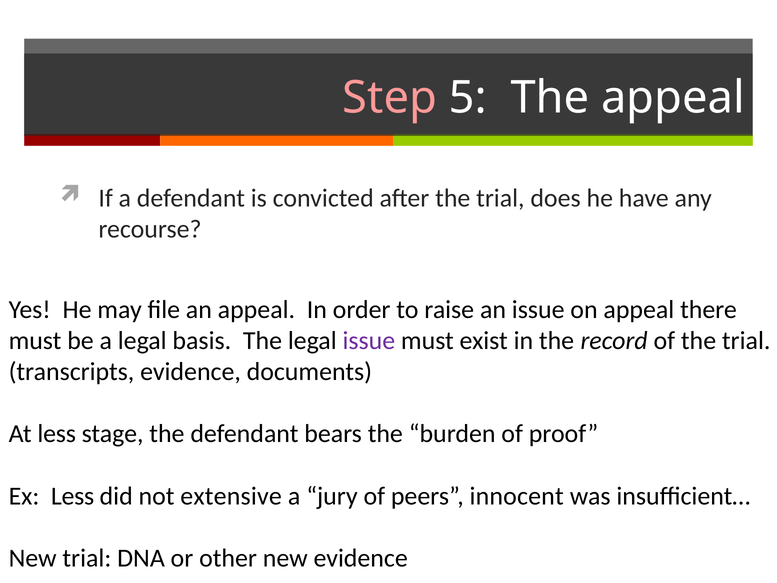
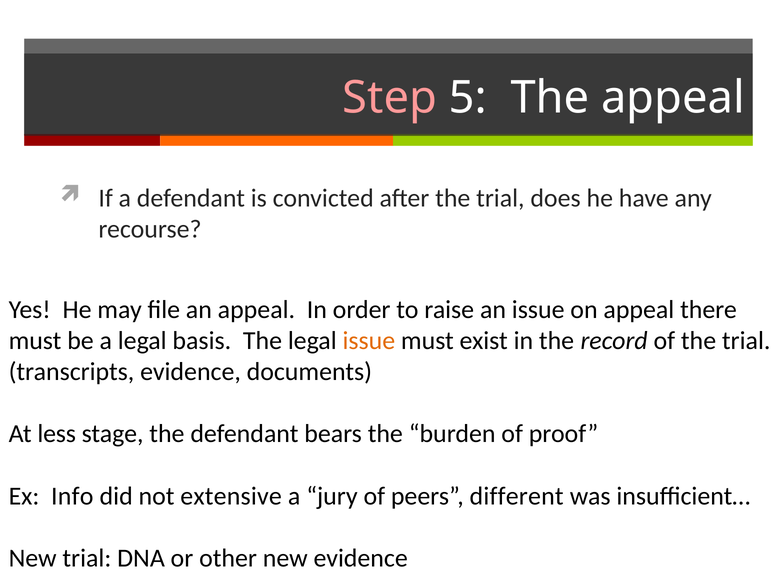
issue at (369, 340) colour: purple -> orange
Ex Less: Less -> Info
innocent: innocent -> different
